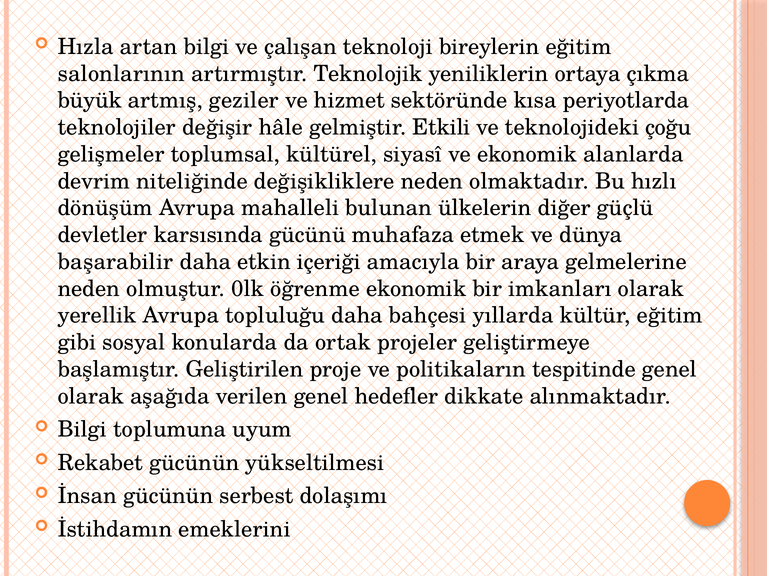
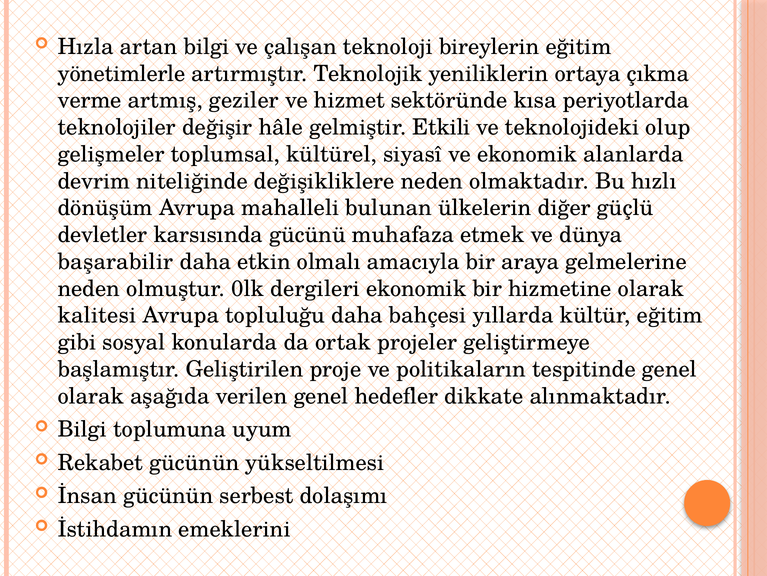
salonlarının: salonlarının -> yönetimlerle
büyük: büyük -> verme
çoğu: çoğu -> olup
içeriği: içeriği -> olmalı
öğrenme: öğrenme -> dergileri
imkanları: imkanları -> hizmetine
yerellik: yerellik -> kalitesi
